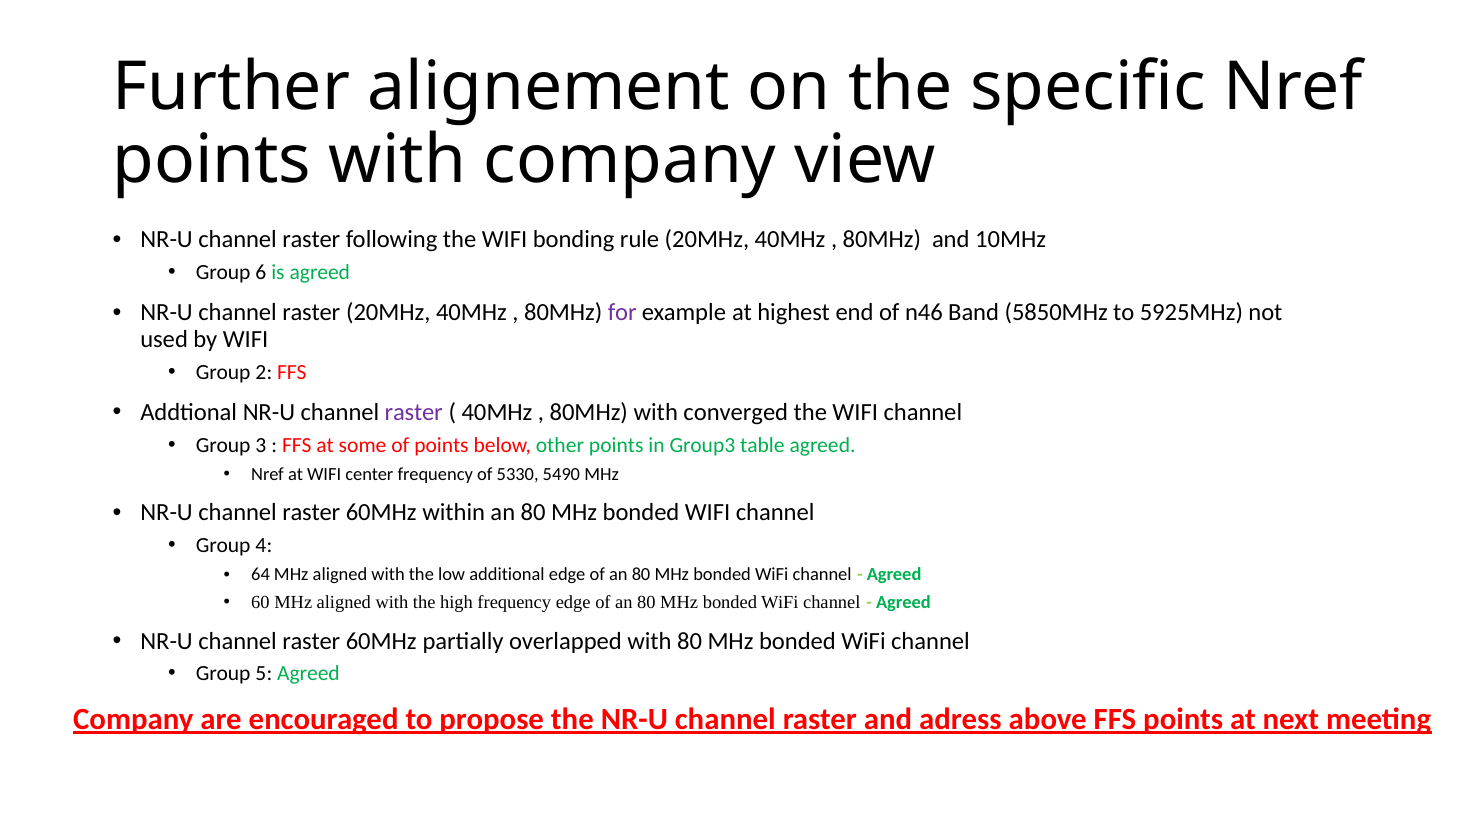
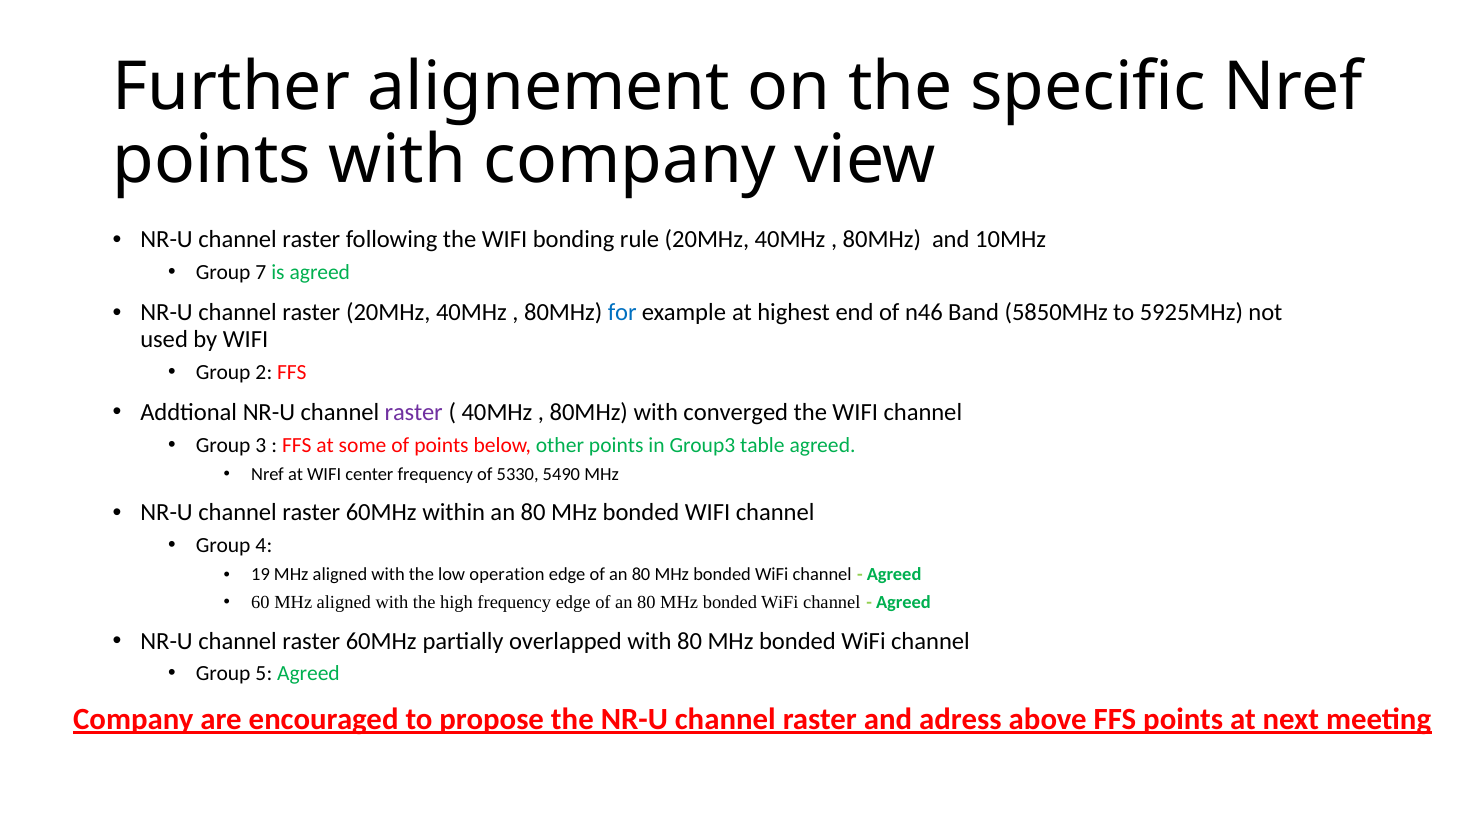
6: 6 -> 7
for colour: purple -> blue
64: 64 -> 19
additional: additional -> operation
